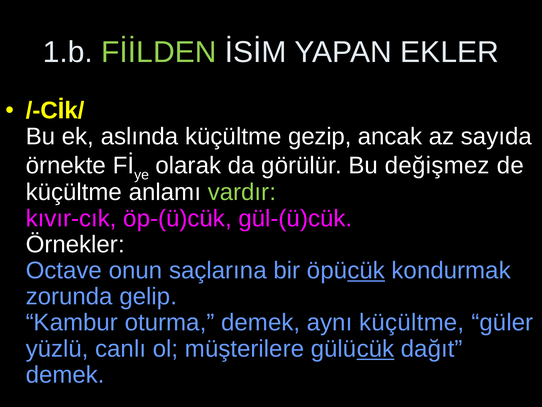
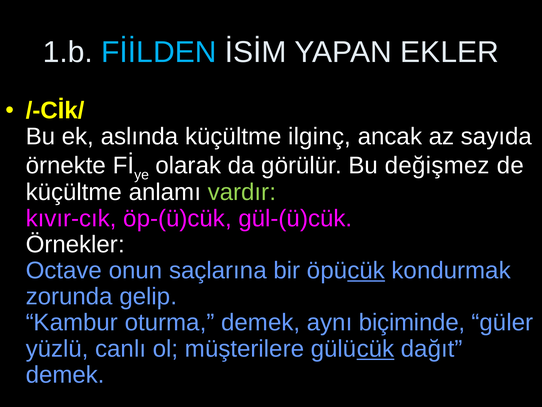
FİİLDEN colour: light green -> light blue
gezip: gezip -> ilginç
aynı küçültme: küçültme -> biçiminde
